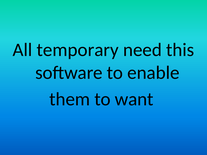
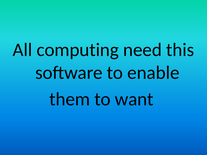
temporary: temporary -> computing
